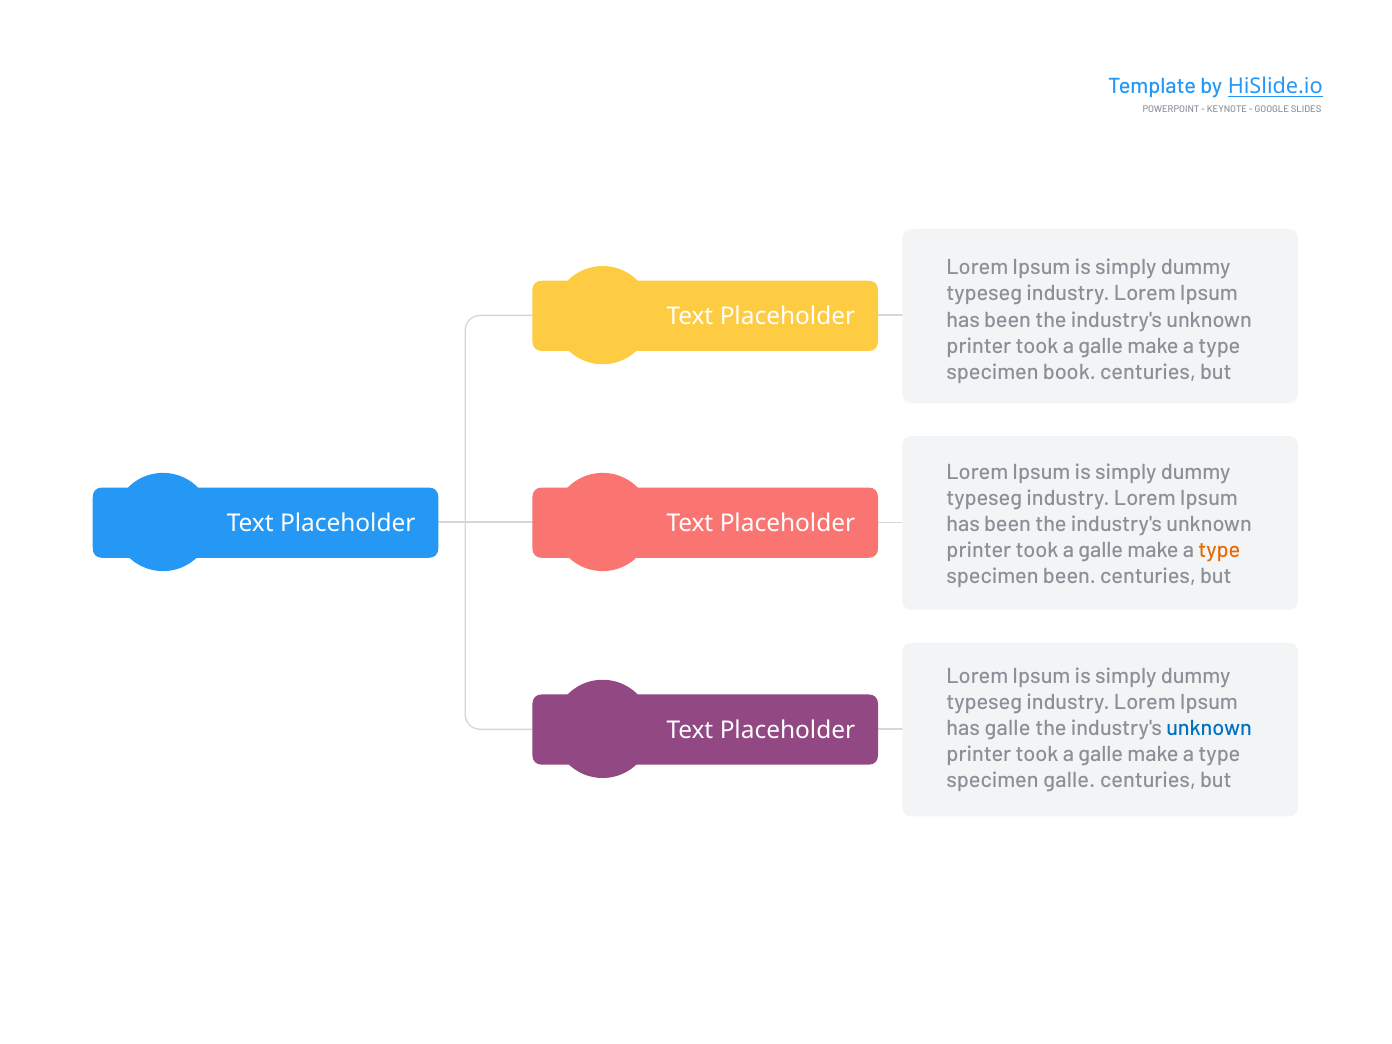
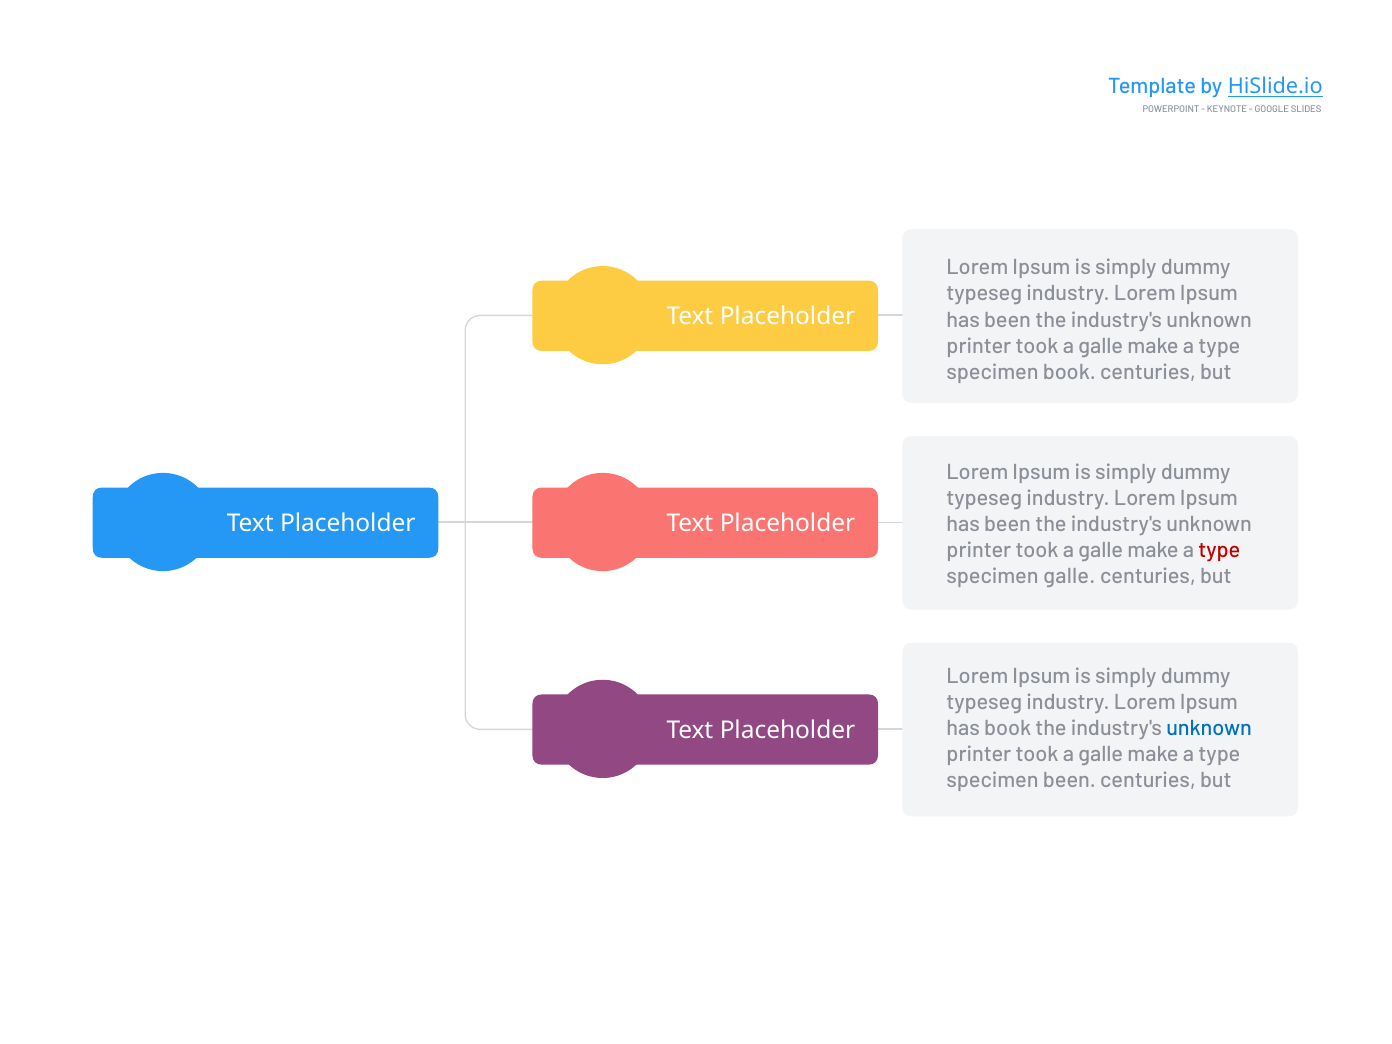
type at (1219, 550) colour: orange -> red
specimen been: been -> galle
has galle: galle -> book
specimen galle: galle -> been
